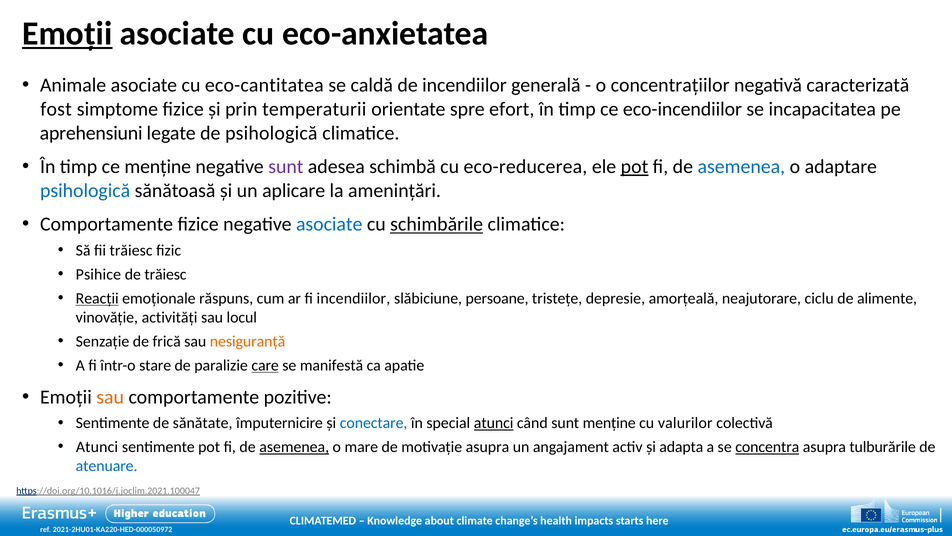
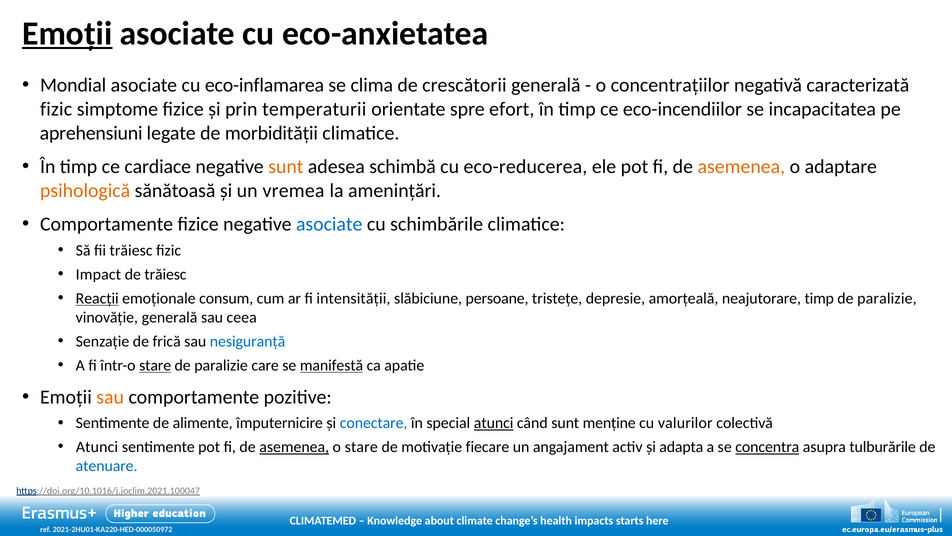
Animale: Animale -> Mondial
eco-cantitatea: eco-cantitatea -> eco-inflamarea
caldă: caldă -> clima
de incendiilor: incendiilor -> crescătorii
fost at (56, 109): fost -> fizic
de psihologică: psihologică -> morbidității
ce menține: menține -> cardiace
sunt at (286, 167) colour: purple -> orange
pot at (635, 167) underline: present -> none
asemenea at (741, 167) colour: blue -> orange
psihologică at (85, 190) colour: blue -> orange
aplicare: aplicare -> vremea
schimbările underline: present -> none
Psihice: Psihice -> Impact
răspuns: răspuns -> consum
fi incendiilor: incendiilor -> intensității
neajutorare ciclu: ciclu -> timp
alimente at (887, 298): alimente -> paralizie
vinovăție activități: activități -> generală
locul: locul -> ceea
nesiguranță colour: orange -> blue
stare at (155, 365) underline: none -> present
care underline: present -> none
manifestă underline: none -> present
sănătate: sănătate -> alimente
o mare: mare -> stare
motivație asupra: asupra -> fiecare
